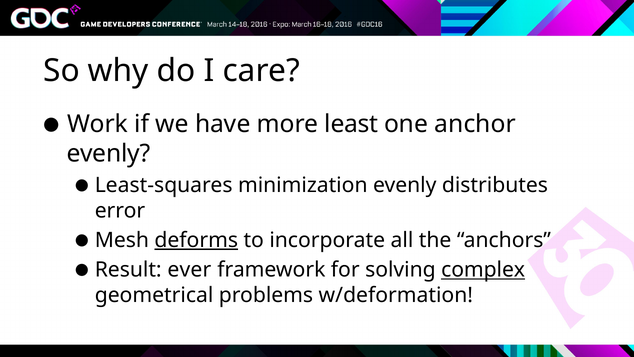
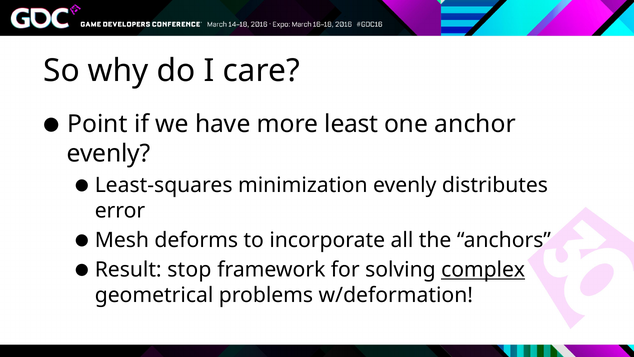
Work: Work -> Point
deforms underline: present -> none
ever: ever -> stop
